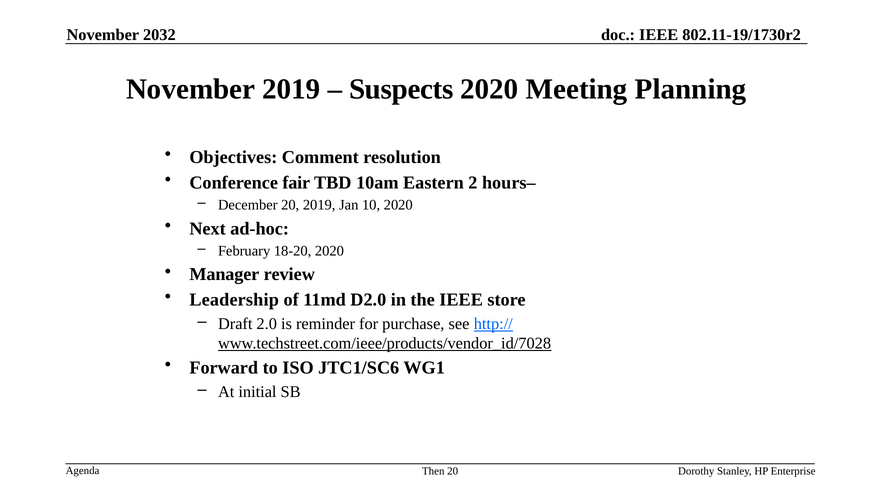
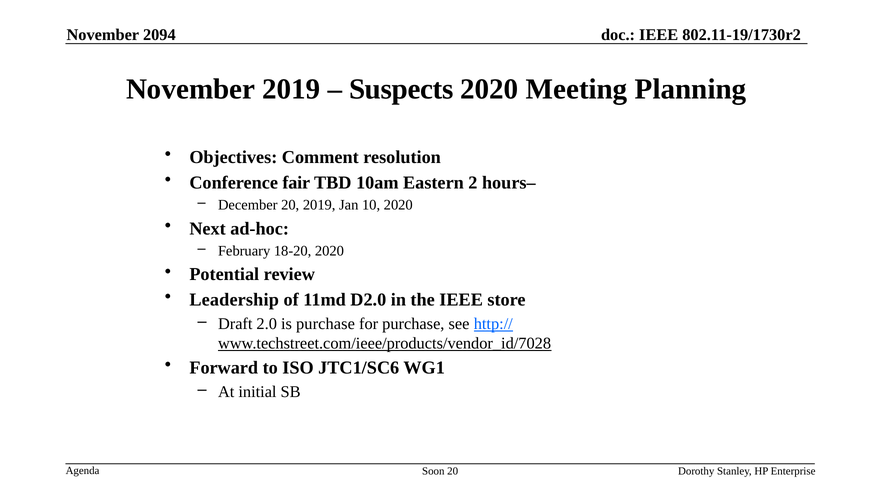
2032: 2032 -> 2094
Manager: Manager -> Potential
is reminder: reminder -> purchase
Then: Then -> Soon
